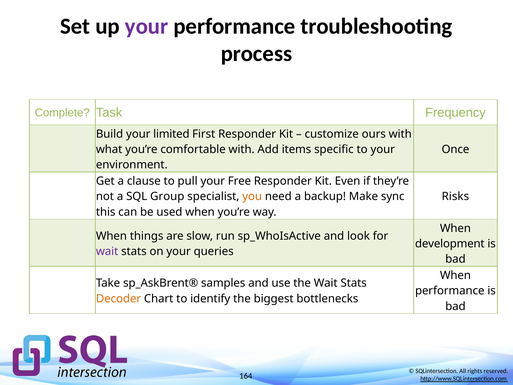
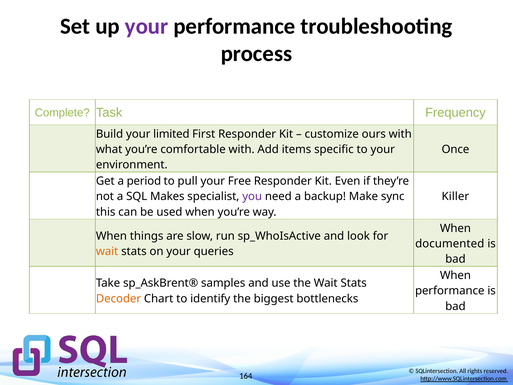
clause: clause -> period
Group: Group -> Makes
you colour: orange -> purple
Risks: Risks -> Killer
development: development -> documented
wait at (107, 251) colour: purple -> orange
